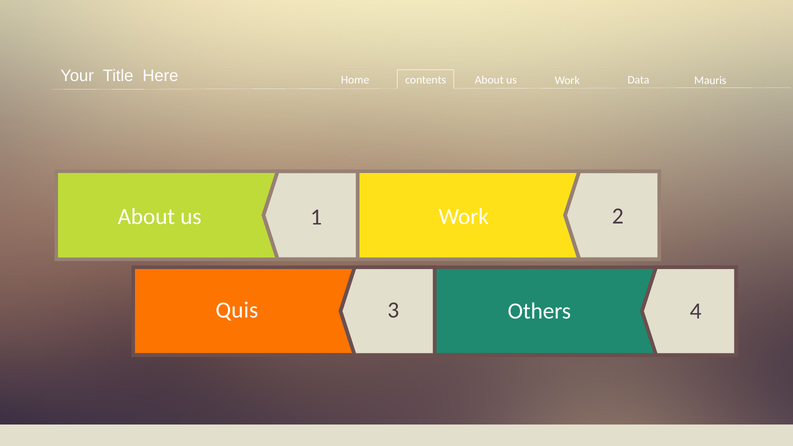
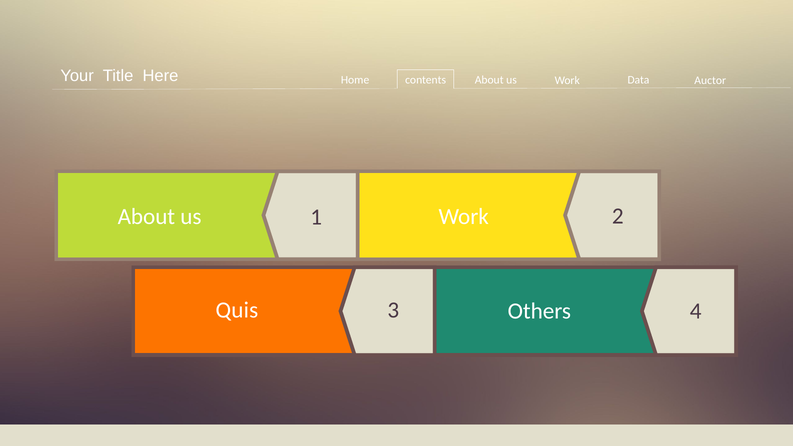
Mauris: Mauris -> Auctor
